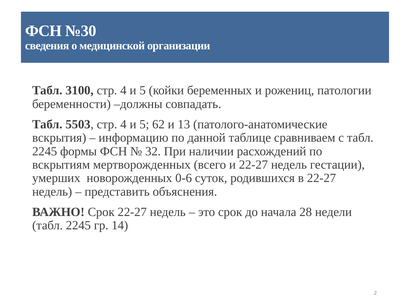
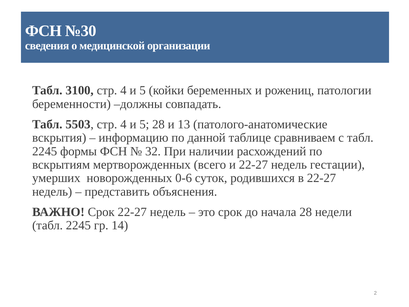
5 62: 62 -> 28
